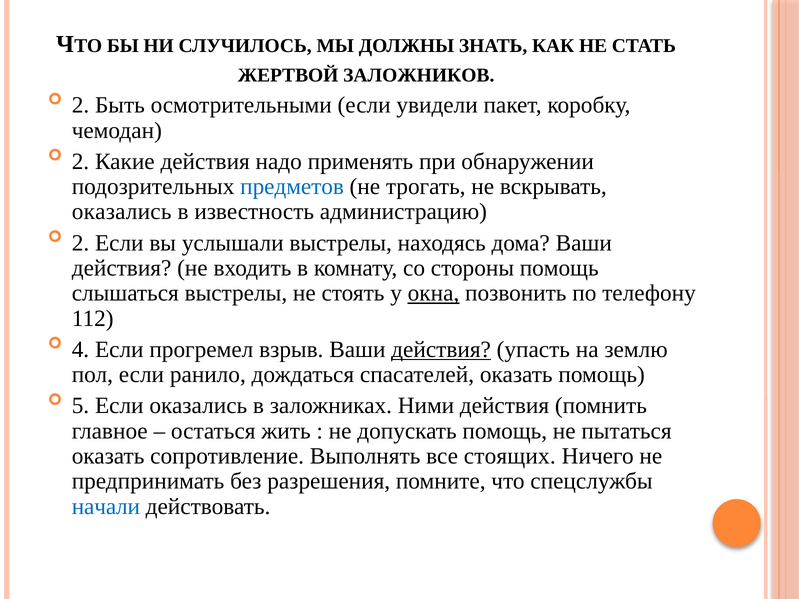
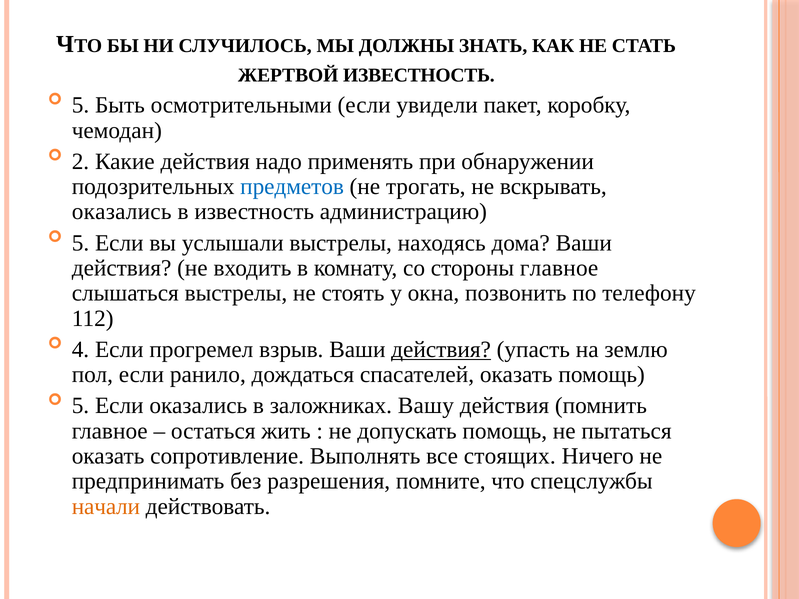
ЖЕРТВОЙ ЗАЛОЖНИКОВ: ЗАЛОЖНИКОВ -> ИЗВЕСТНОСТЬ
2 at (81, 105): 2 -> 5
2 at (81, 243): 2 -> 5
стороны помощь: помощь -> главное
окна underline: present -> none
Ними: Ними -> Вашу
начали colour: blue -> orange
